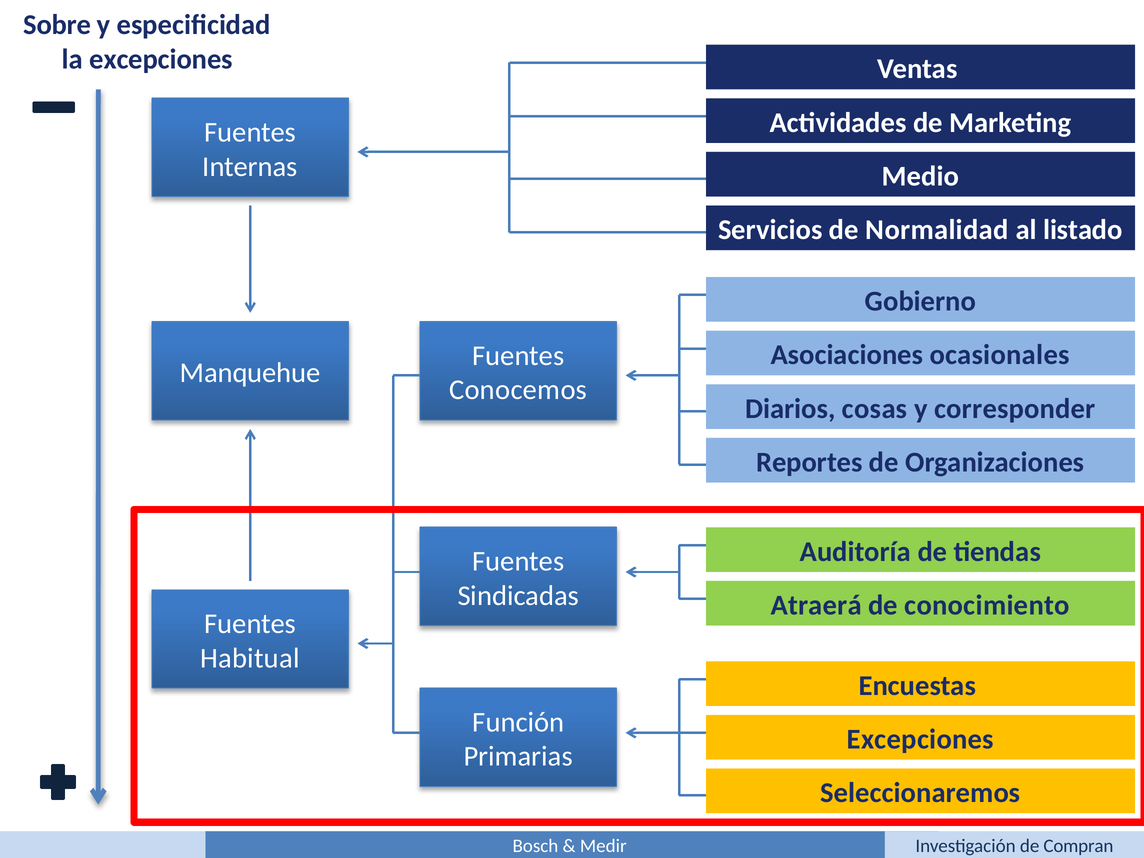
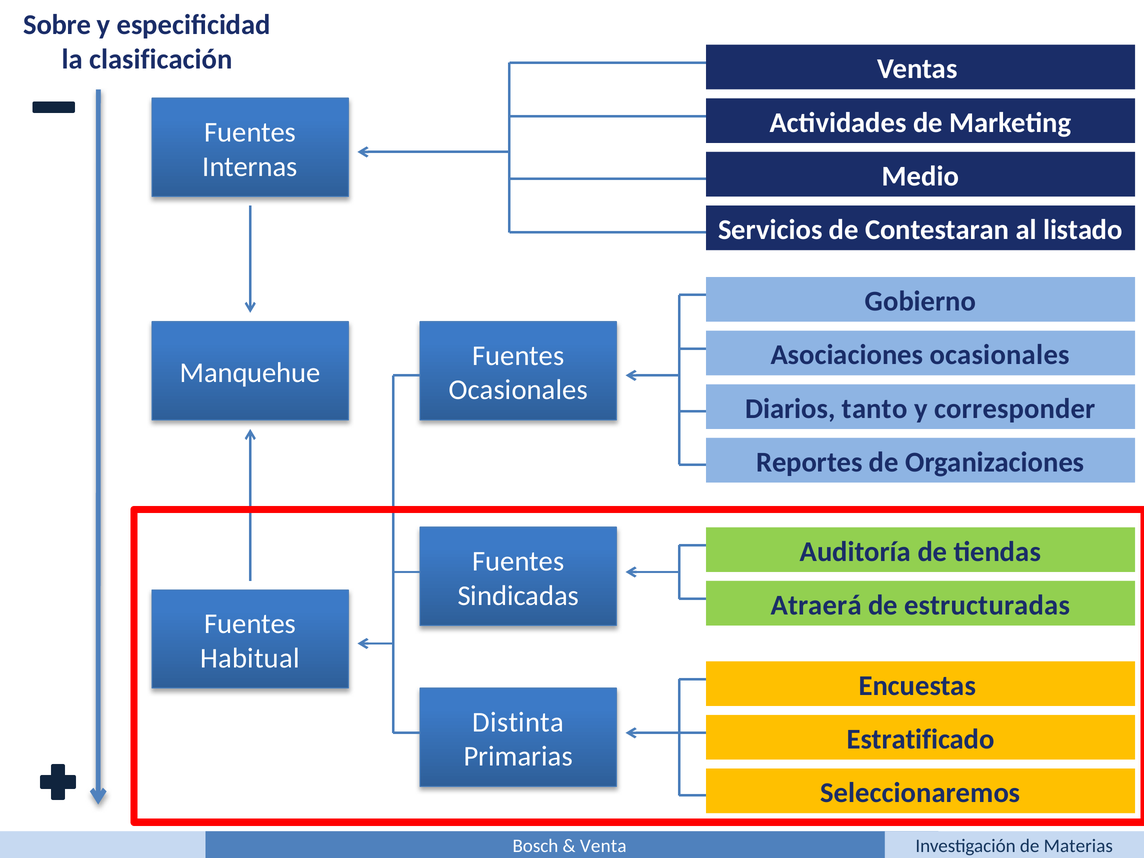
la excepciones: excepciones -> clasificación
Normalidad: Normalidad -> Contestaran
Conocemos at (518, 390): Conocemos -> Ocasionales
cosas: cosas -> tanto
conocimiento: conocimiento -> estructuradas
Función: Función -> Distinta
Excepciones at (920, 739): Excepciones -> Estratificado
Medir: Medir -> Venta
Compran: Compran -> Materias
